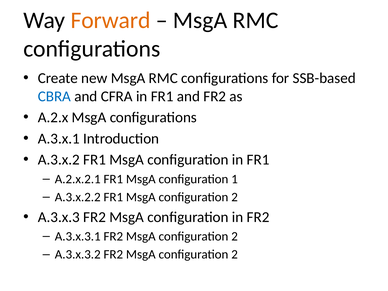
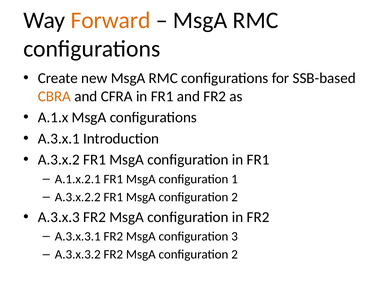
CBRA colour: blue -> orange
A.2.x: A.2.x -> A.1.x
A.2.x.2.1: A.2.x.2.1 -> A.1.x.2.1
2 at (235, 236): 2 -> 3
